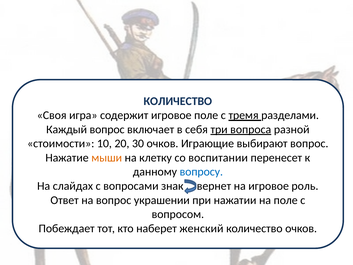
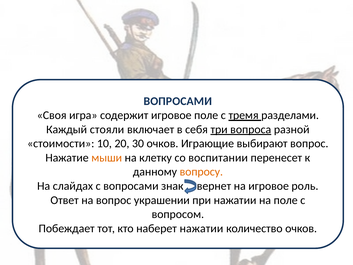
КОЛИЧЕСТВО at (178, 101): КОЛИЧЕСТВО -> ВОПРОСАМИ
Каждый вопрос: вопрос -> стояли
вопросу colour: blue -> orange
наберет женский: женский -> нажатии
